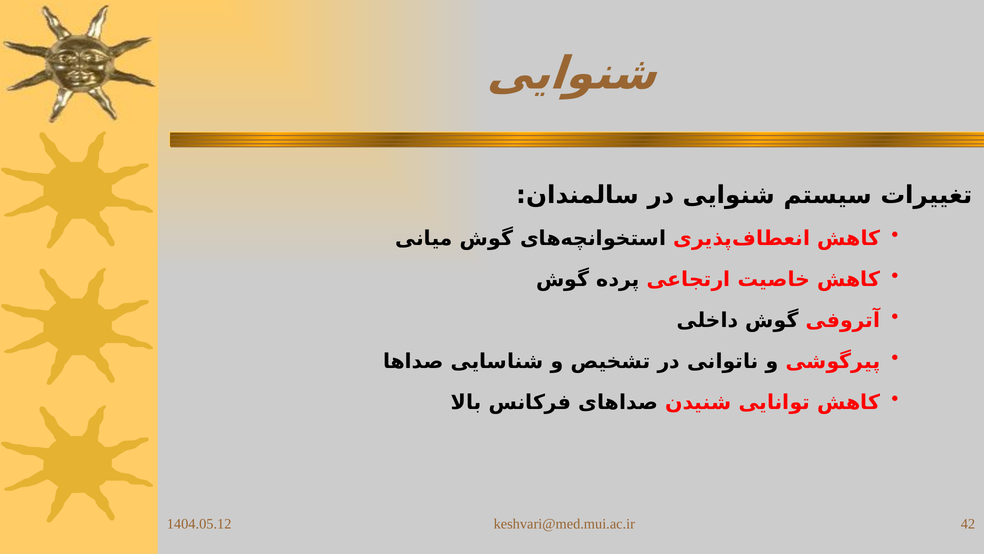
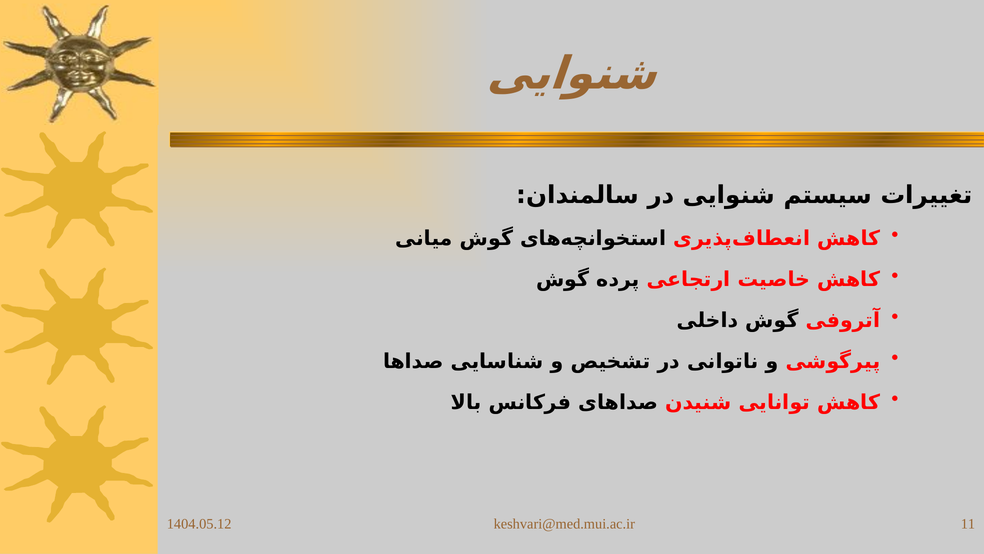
42: 42 -> 11
